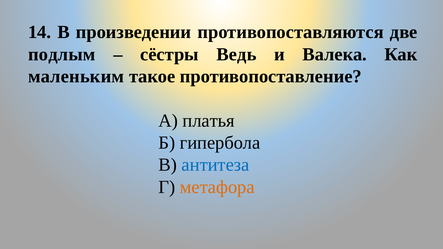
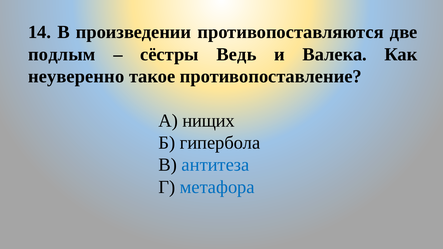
маленьким: маленьким -> неуверенно
платья: платья -> нищих
метафора colour: orange -> blue
